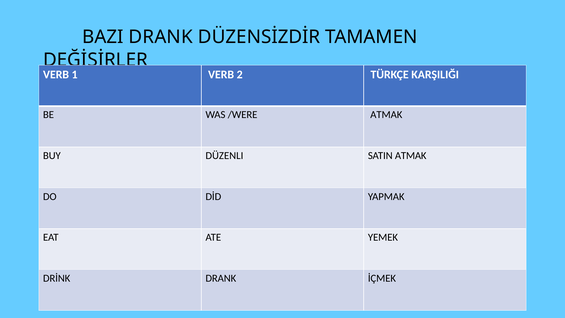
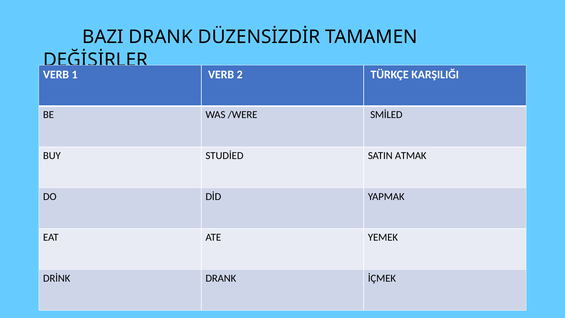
/WERE ATMAK: ATMAK -> SMİLED
DÜZENLI: DÜZENLI -> STUDİED
